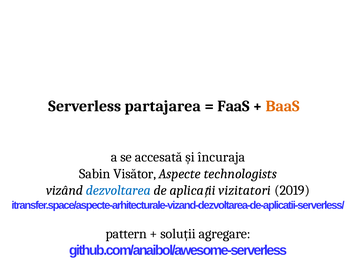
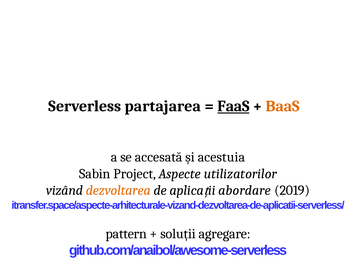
FaaS underline: none -> present
încuraja: încuraja -> acestuia
Visător: Visător -> Project
technologists: technologists -> utilizatorilor
dezvoltarea colour: blue -> orange
vizitatori: vizitatori -> abordare
